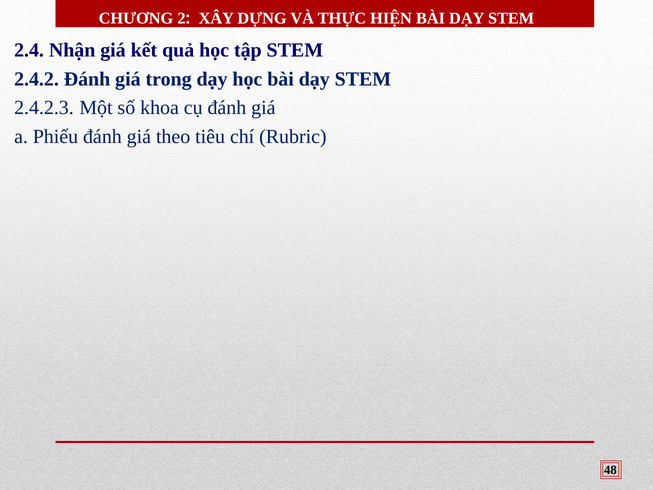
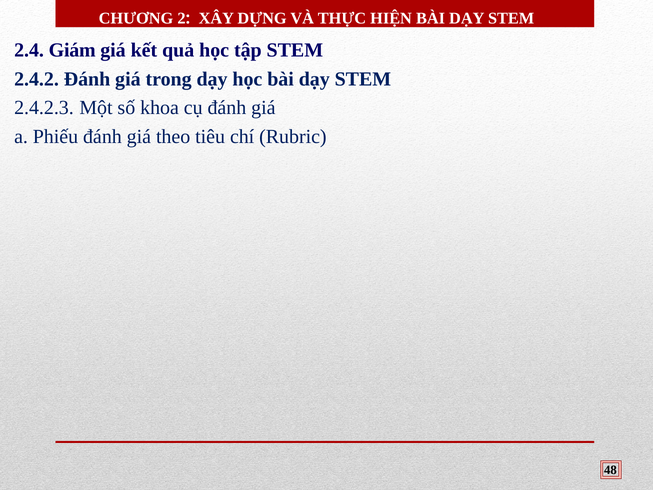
Nhận: Nhận -> Giám
